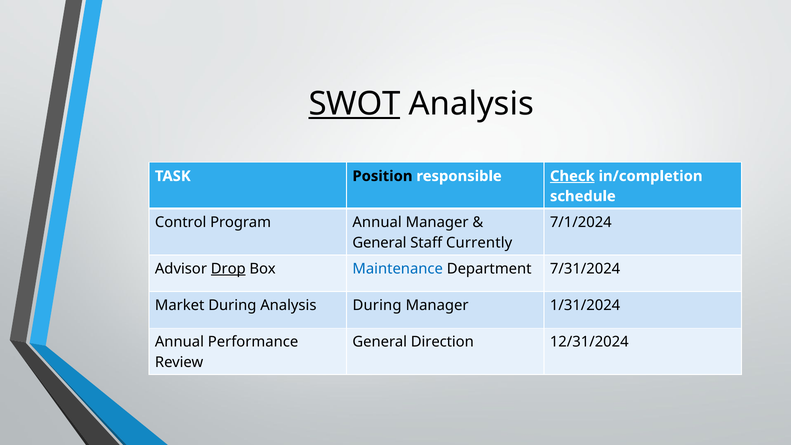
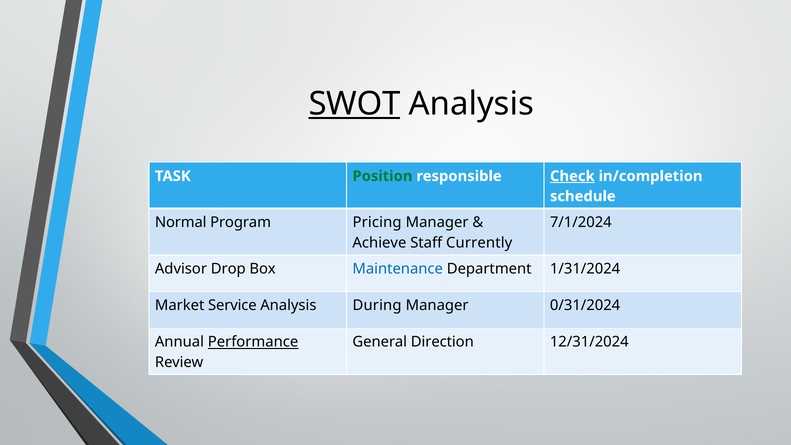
Position colour: black -> green
Control: Control -> Normal
Program Annual: Annual -> Pricing
General at (379, 243): General -> Achieve
Drop underline: present -> none
7/31/2024: 7/31/2024 -> 1/31/2024
Market During: During -> Service
1/31/2024: 1/31/2024 -> 0/31/2024
Performance underline: none -> present
